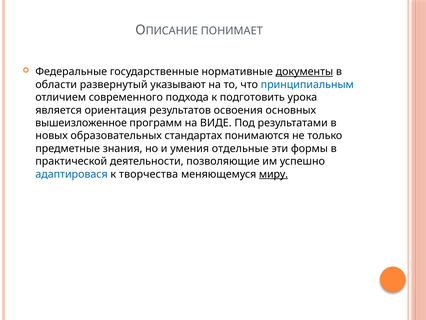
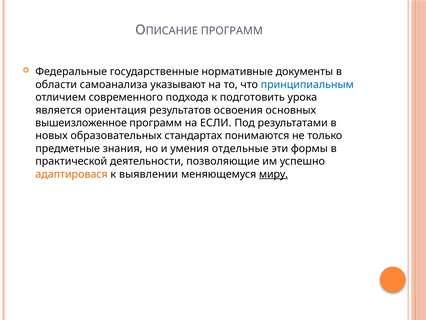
ПОНИМАЕТ at (232, 31): ПОНИМАЕТ -> ПРОГРАММ
документы underline: present -> none
развернутый: развернутый -> самоанализа
ВИДЕ: ВИДЕ -> ЕСЛИ
адаптировася colour: blue -> orange
творчества: творчества -> выявлении
